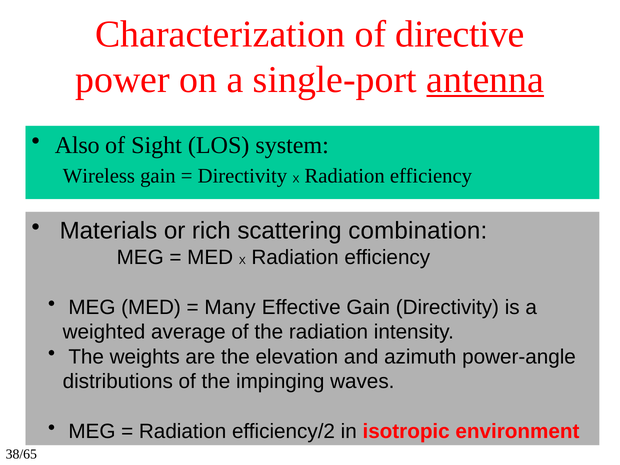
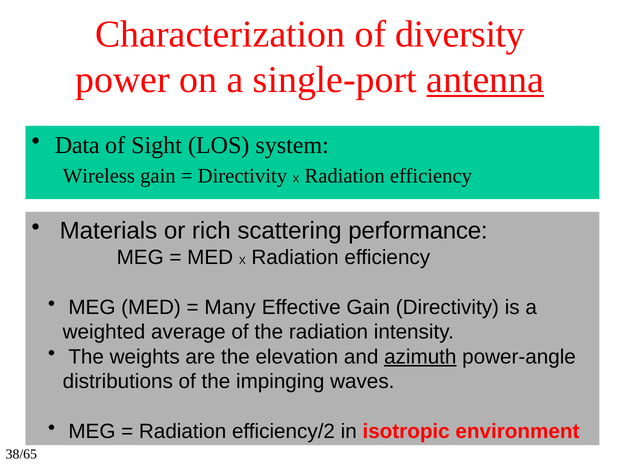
directive: directive -> diversity
Also: Also -> Data
combination: combination -> performance
azimuth underline: none -> present
